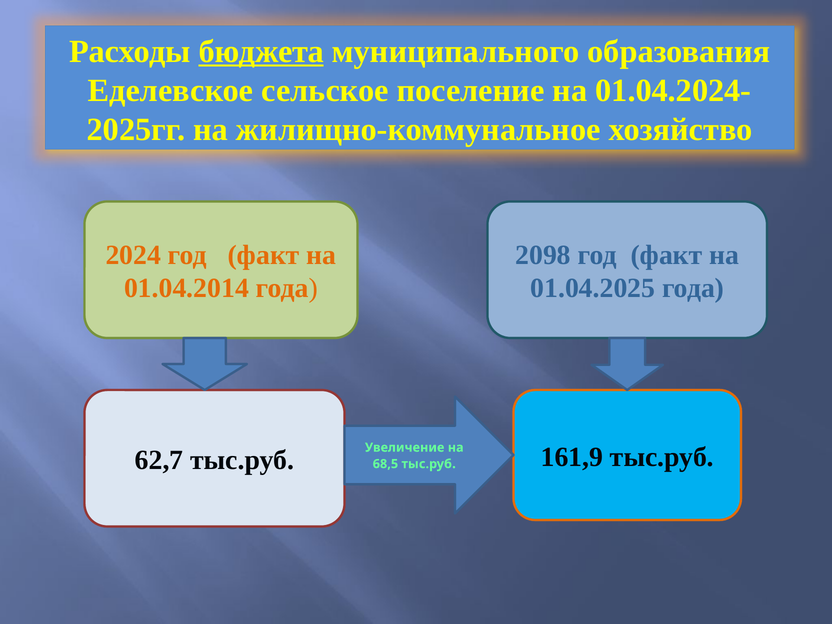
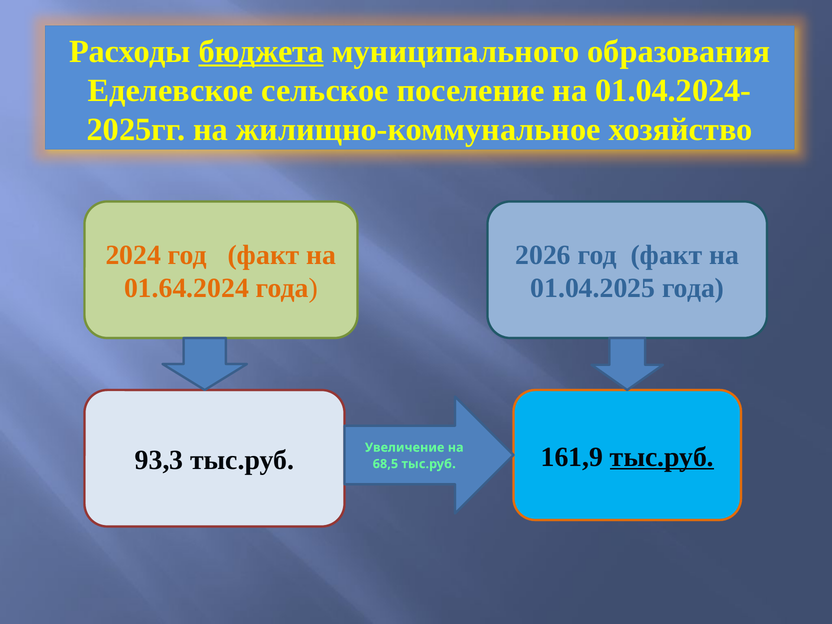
2098: 2098 -> 2026
01.04.2014: 01.04.2014 -> 01.64.2024
62,7: 62,7 -> 93,3
тыс.руб at (662, 457) underline: none -> present
